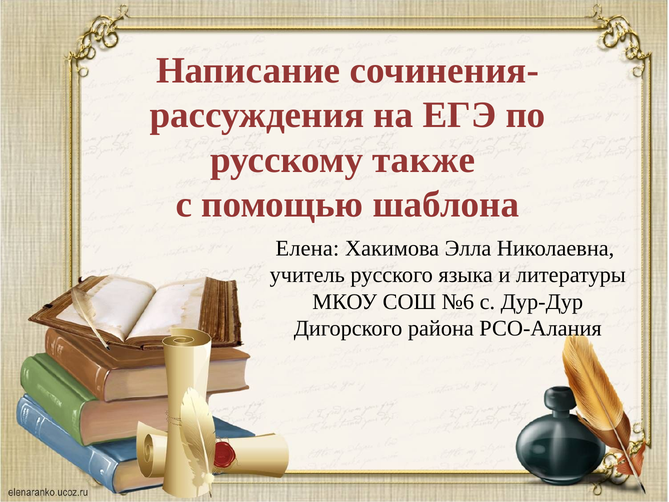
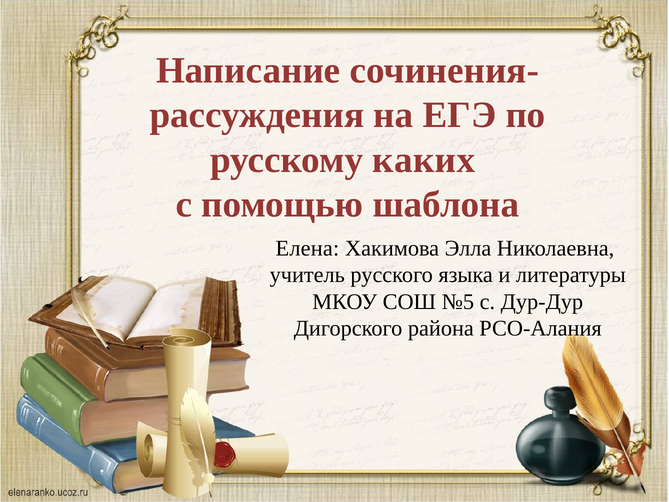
также: также -> каких
№6: №6 -> №5
